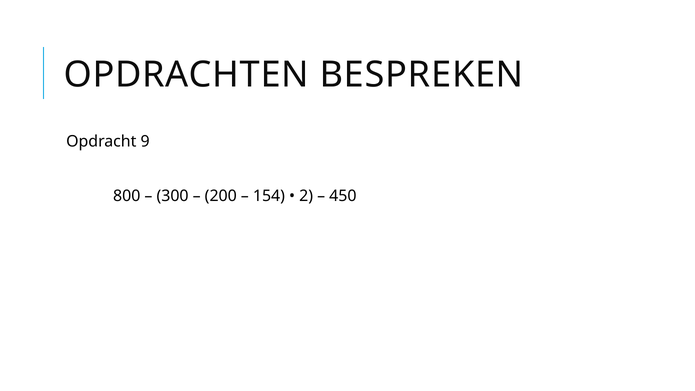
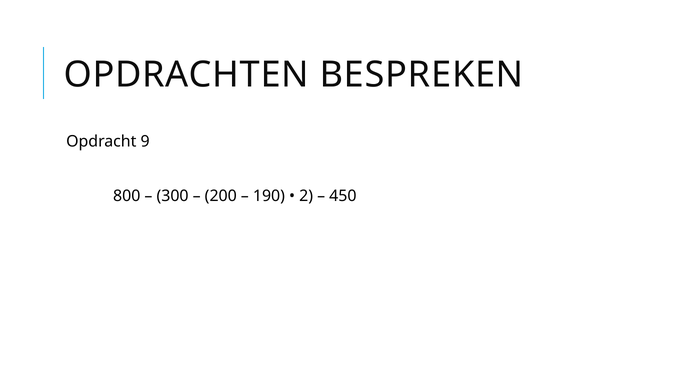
154: 154 -> 190
